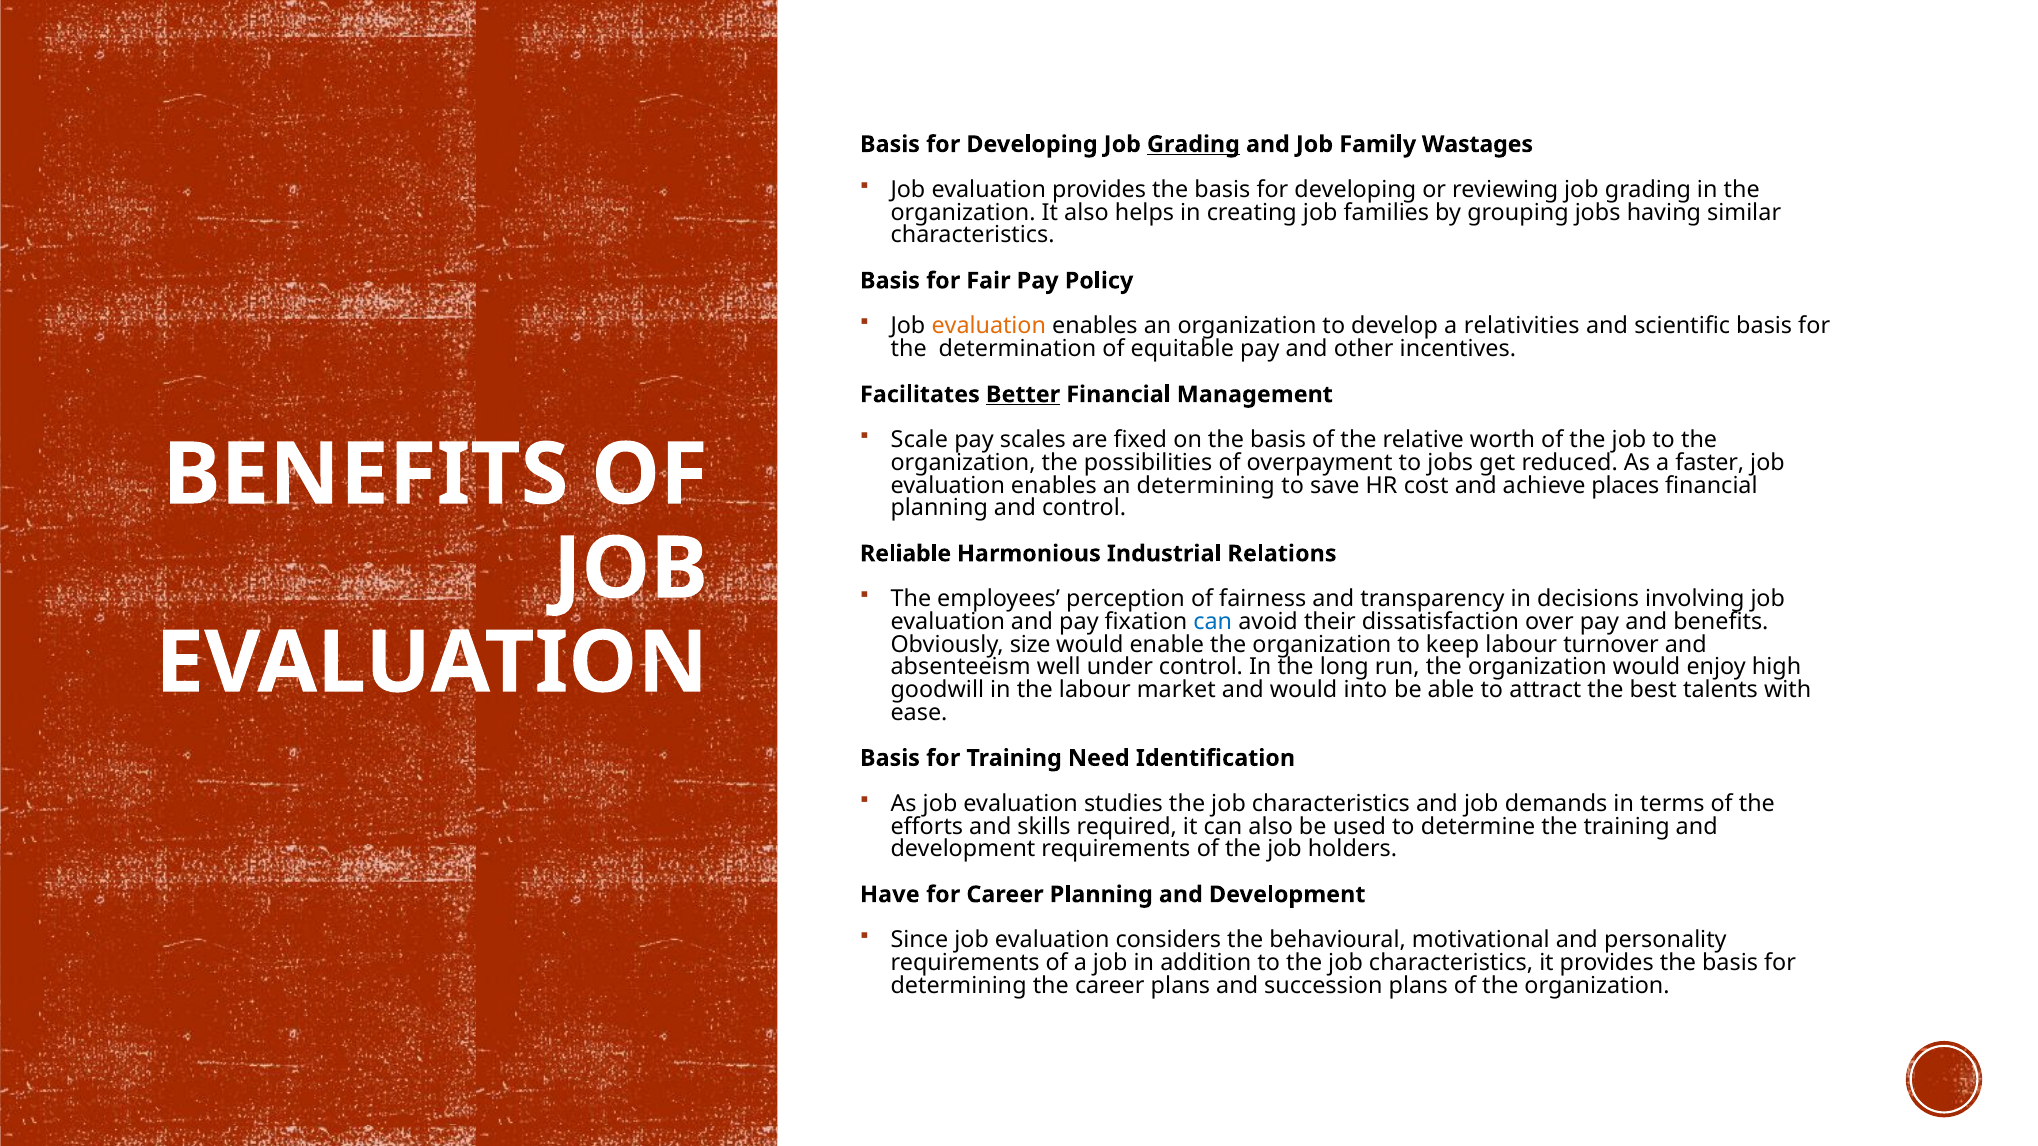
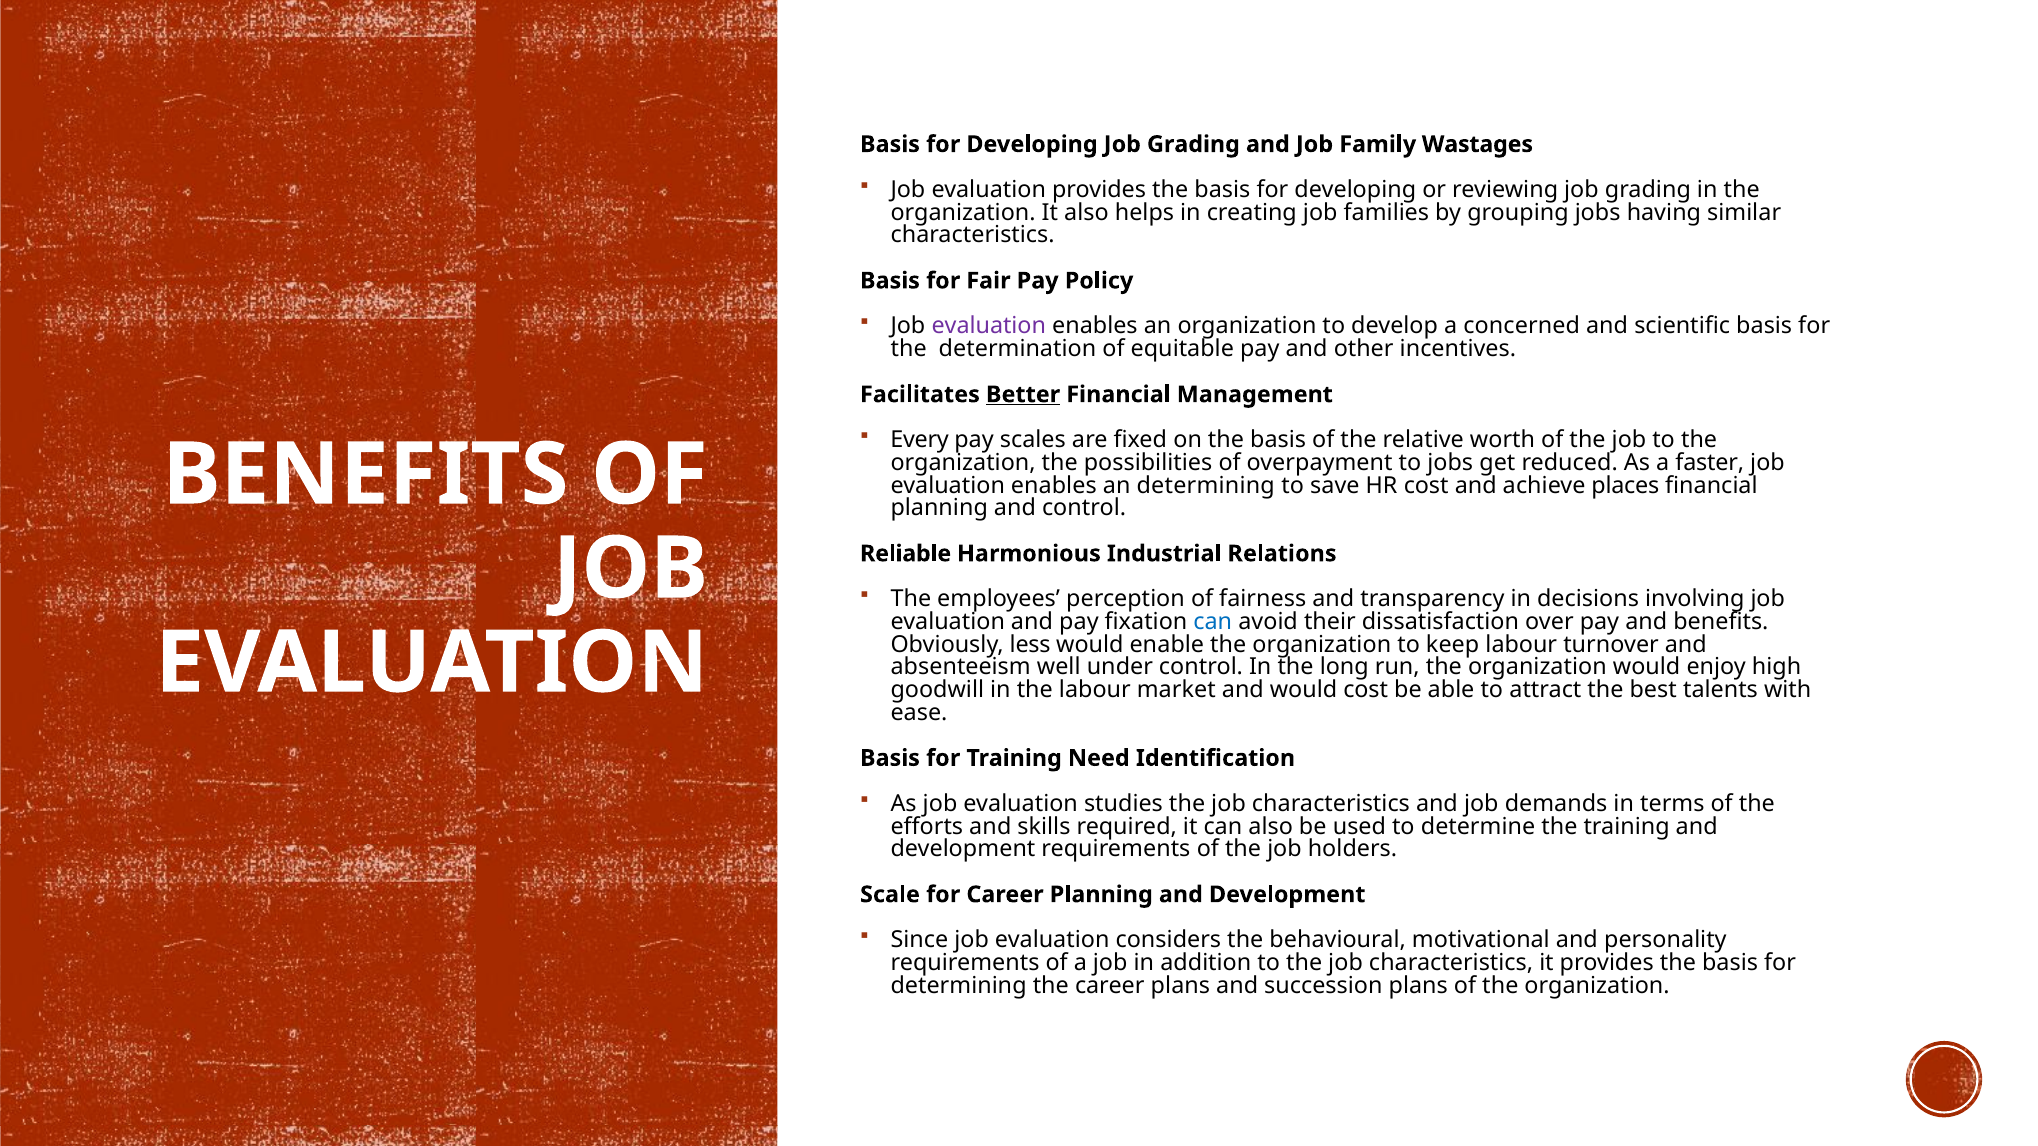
Grading at (1193, 144) underline: present -> none
evaluation at (989, 326) colour: orange -> purple
relativities: relativities -> concerned
Scale: Scale -> Every
size: size -> less
would into: into -> cost
Have: Have -> Scale
